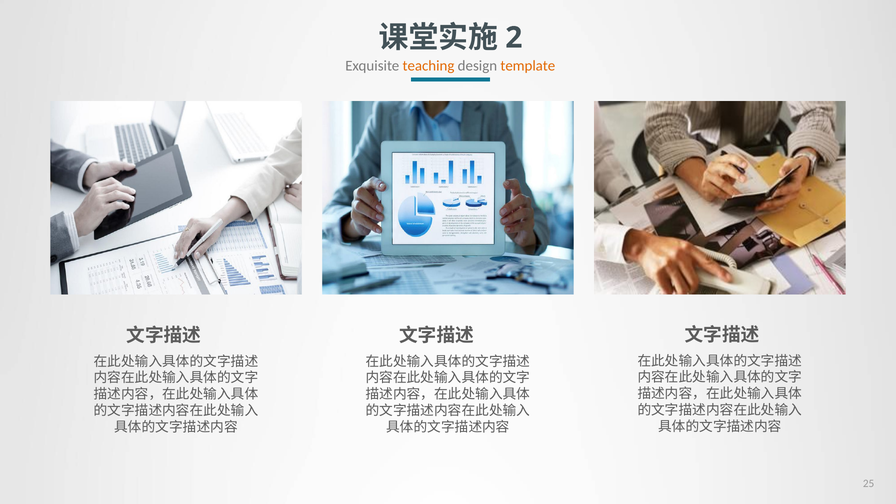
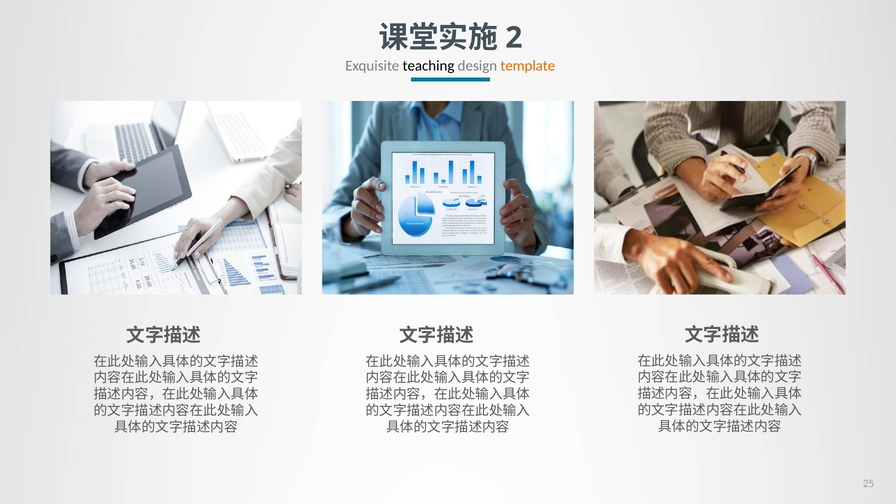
teaching colour: orange -> black
